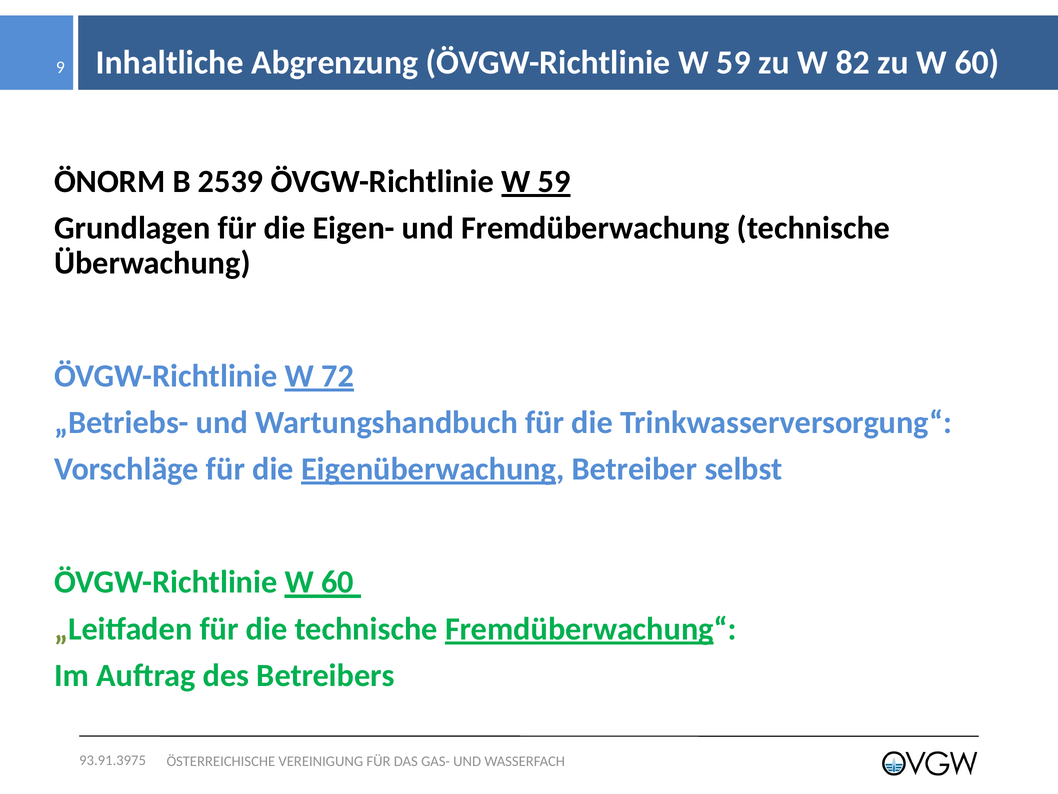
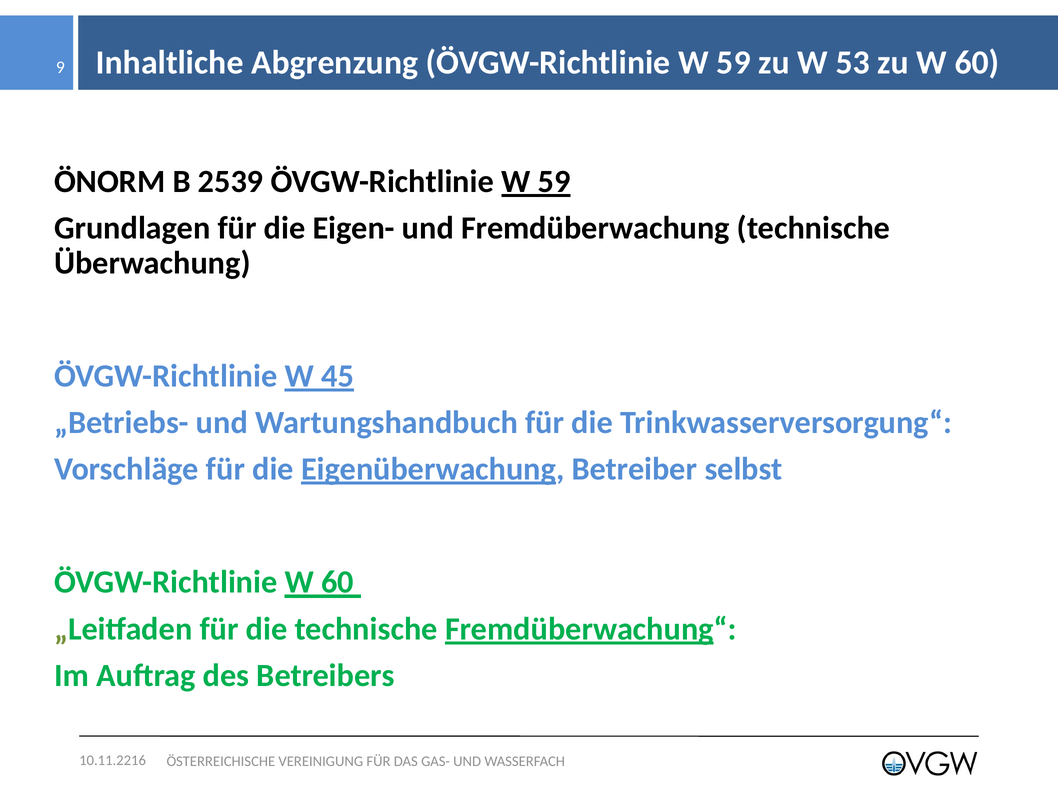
82: 82 -> 53
72: 72 -> 45
93.91.3975: 93.91.3975 -> 10.11.2216
